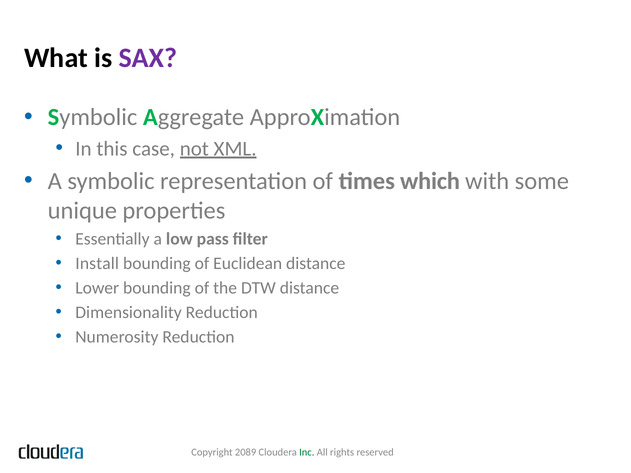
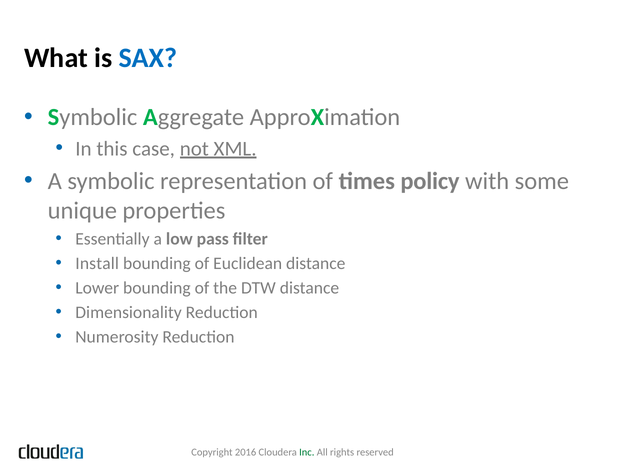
SAX colour: purple -> blue
which: which -> policy
2089: 2089 -> 2016
